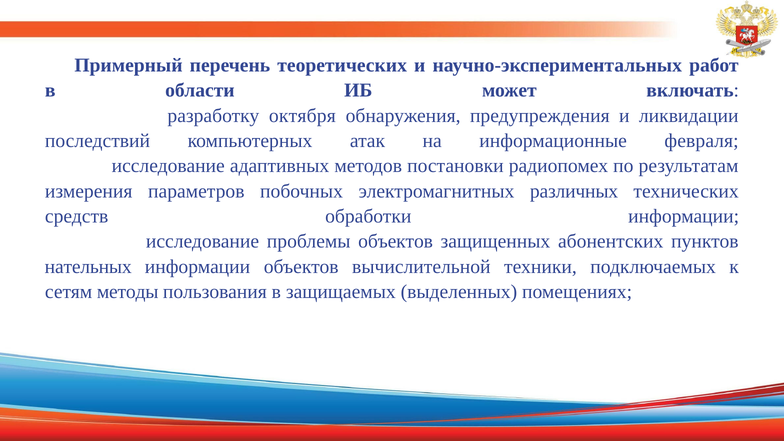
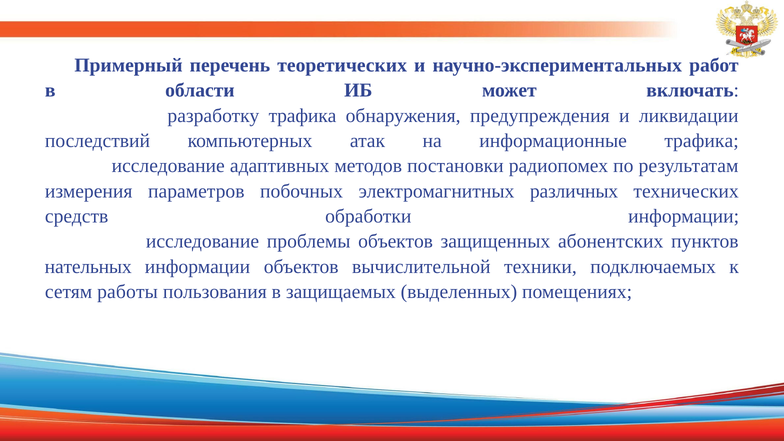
разработку октября: октября -> трафика
информационные февраля: февраля -> трафика
методы: методы -> работы
